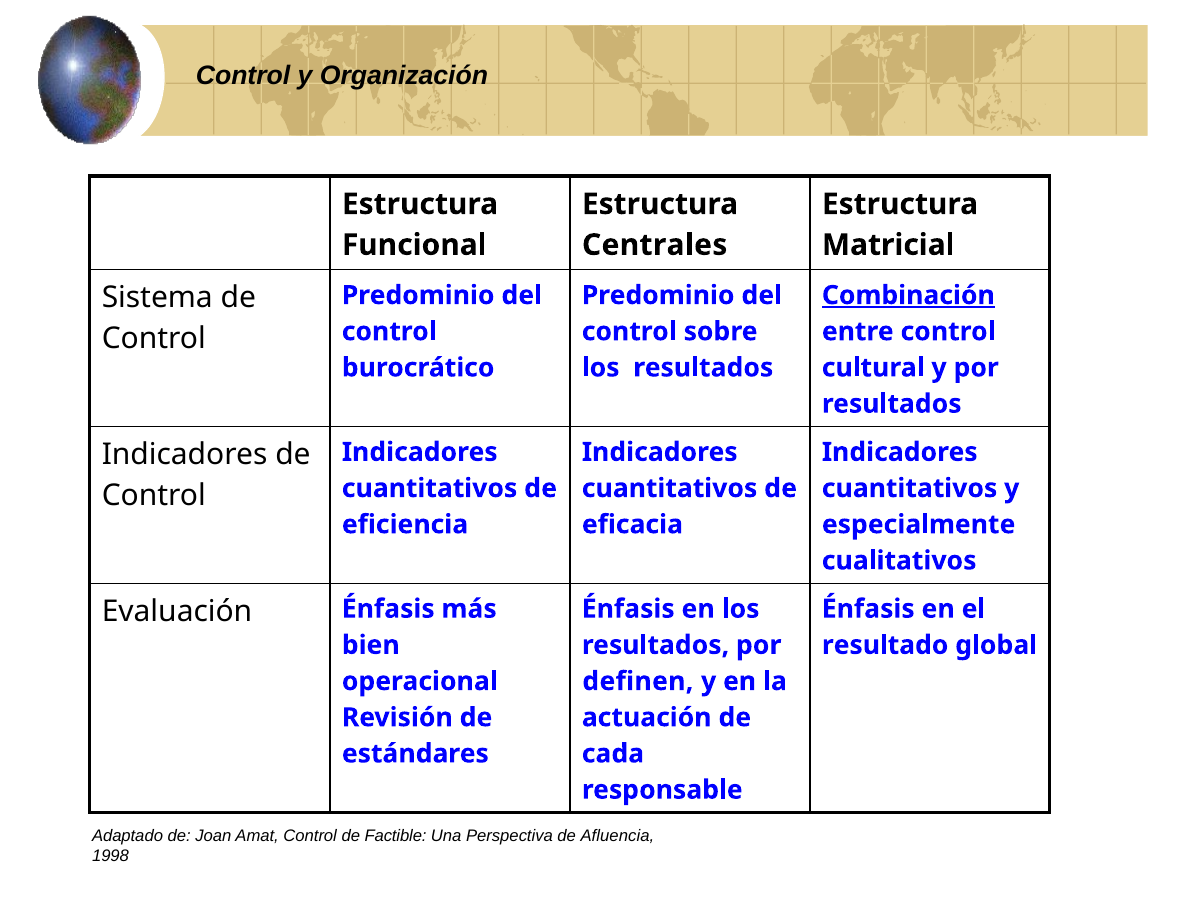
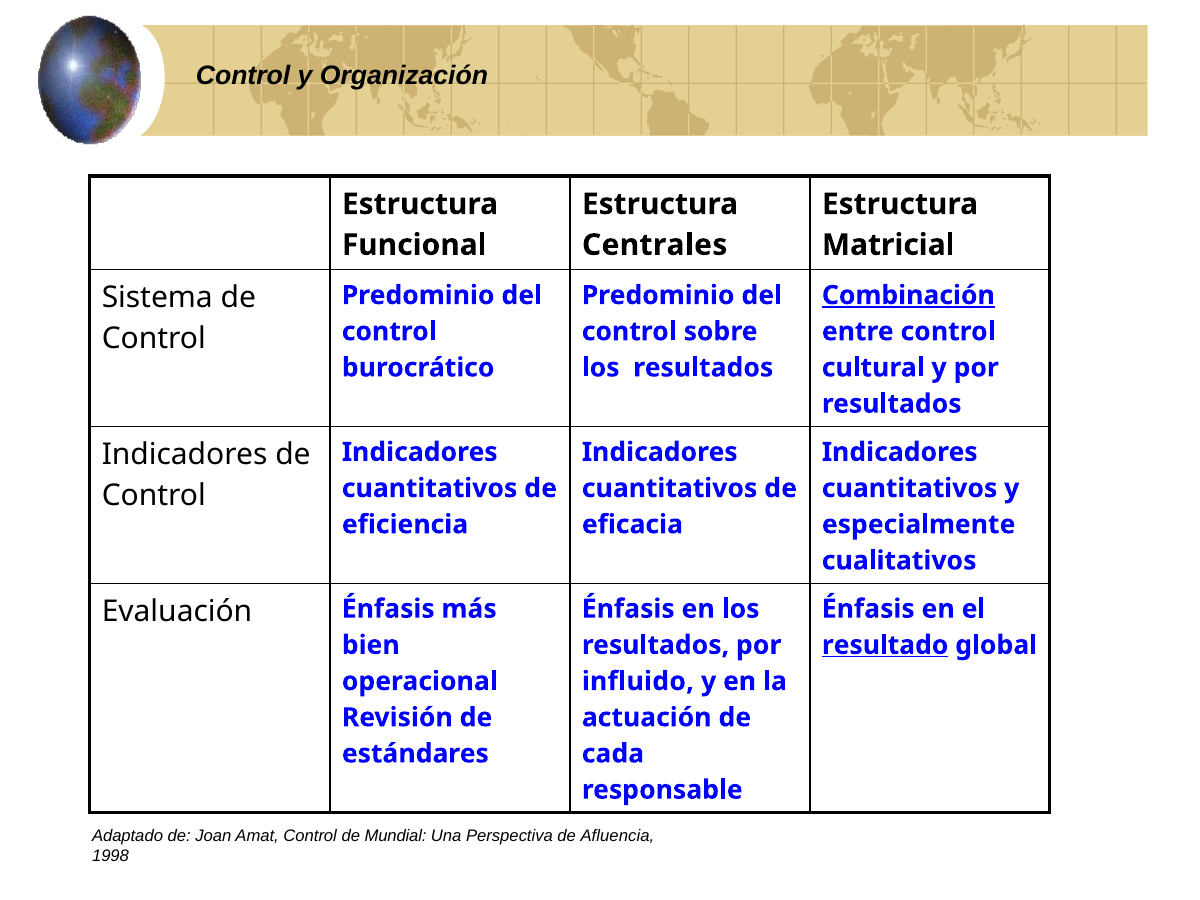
resultado underline: none -> present
definen: definen -> influido
Factible: Factible -> Mundial
